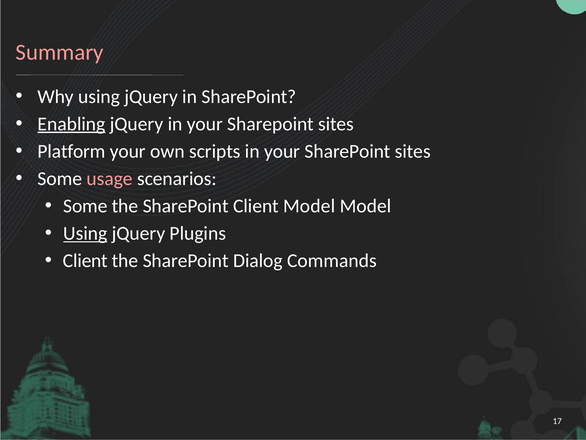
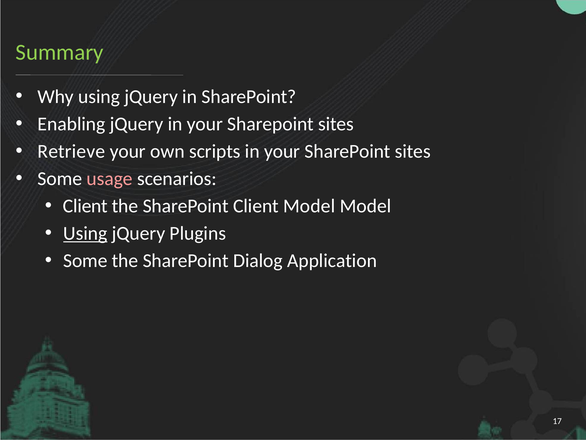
Summary colour: pink -> light green
Enabling underline: present -> none
Platform: Platform -> Retrieve
Some at (85, 206): Some -> Client
Client at (85, 261): Client -> Some
Commands: Commands -> Application
